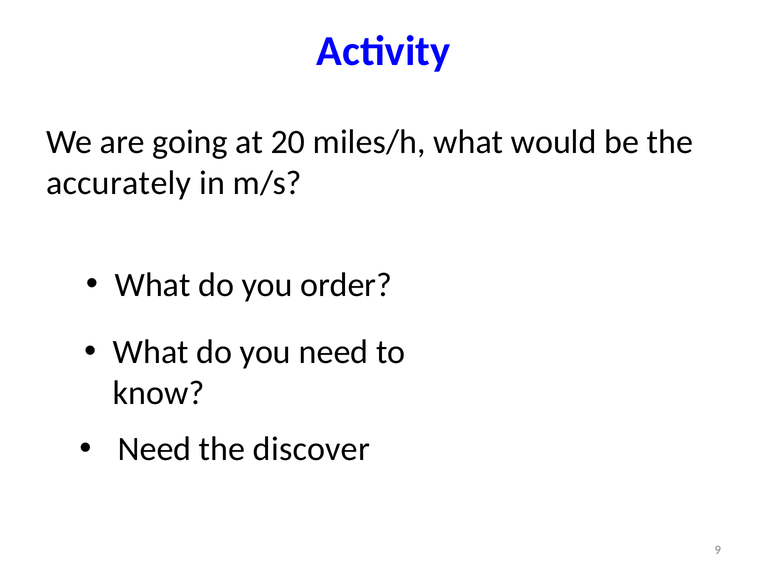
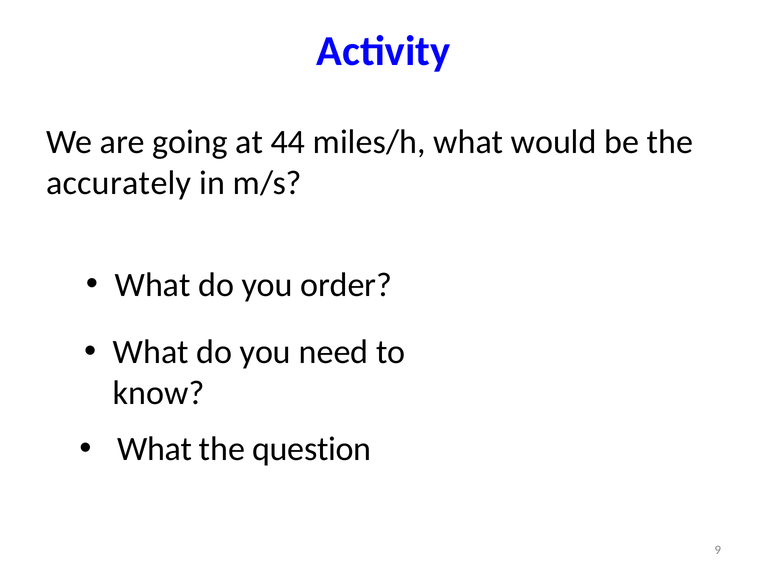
20: 20 -> 44
Need at (155, 448): Need -> What
discover: discover -> question
